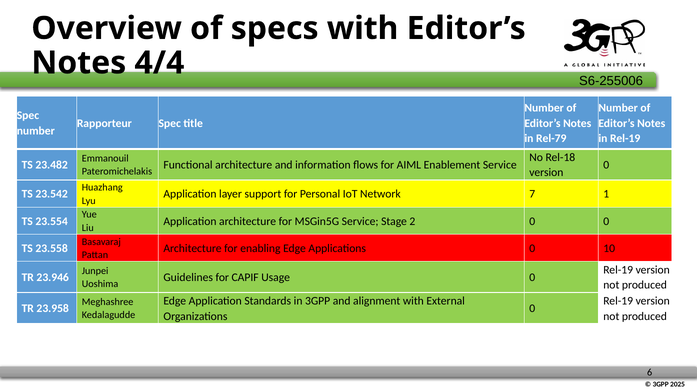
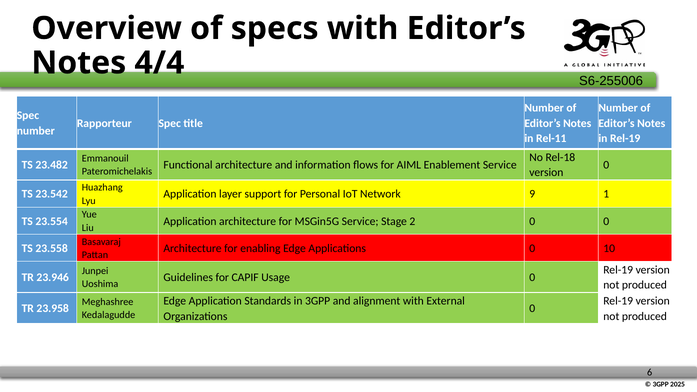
Rel-79: Rel-79 -> Rel-11
7: 7 -> 9
